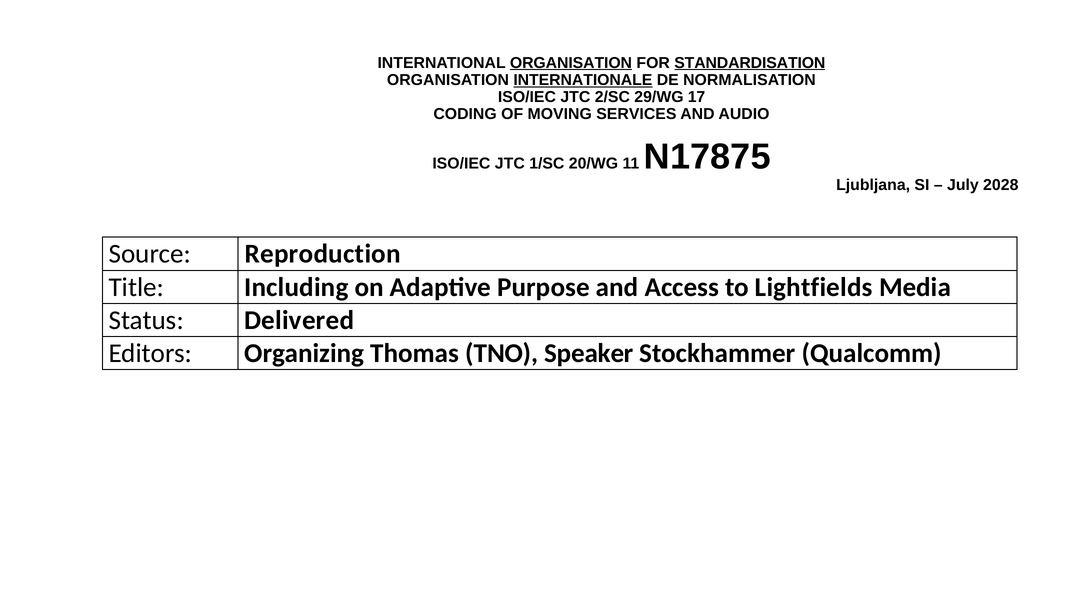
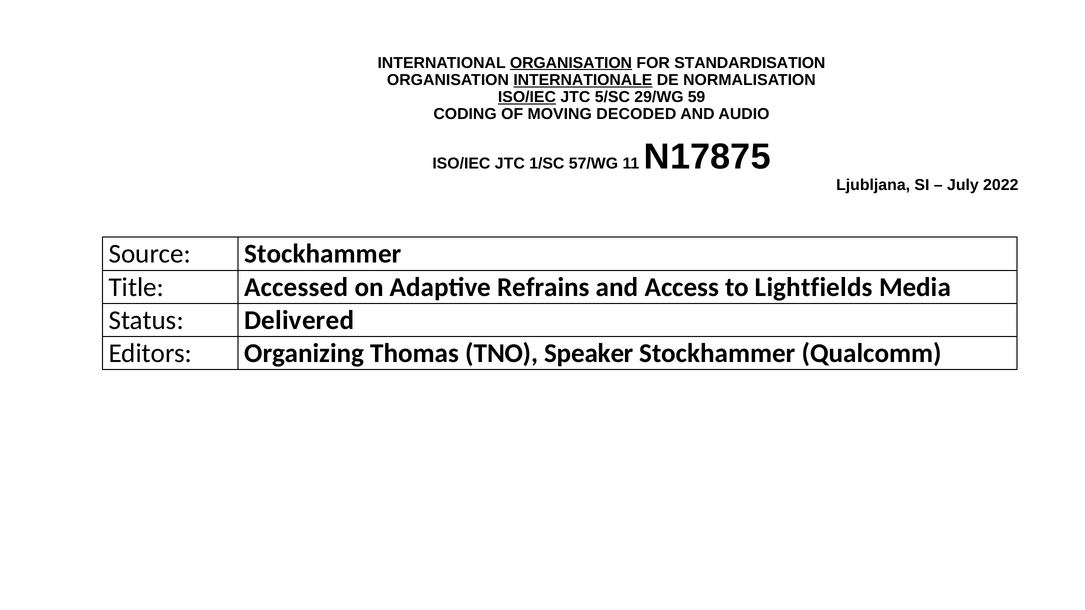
STANDARDISATION underline: present -> none
ISO/IEC at (527, 97) underline: none -> present
2/SC: 2/SC -> 5/SC
17: 17 -> 59
SERVICES: SERVICES -> DECODED
20/WG: 20/WG -> 57/WG
2028: 2028 -> 2022
Source Reproduction: Reproduction -> Stockhammer
Including: Including -> Accessed
Purpose: Purpose -> Refrains
